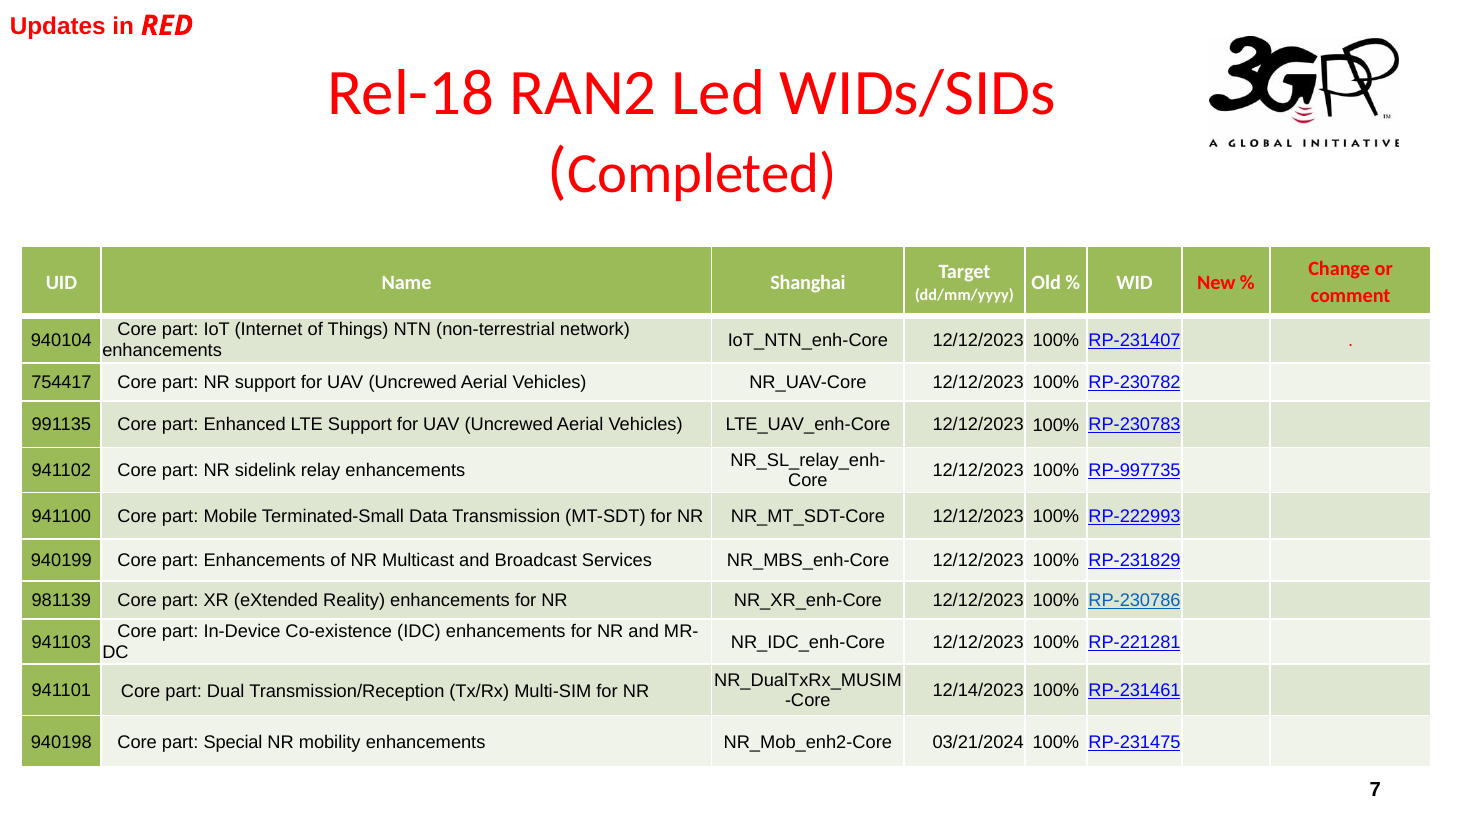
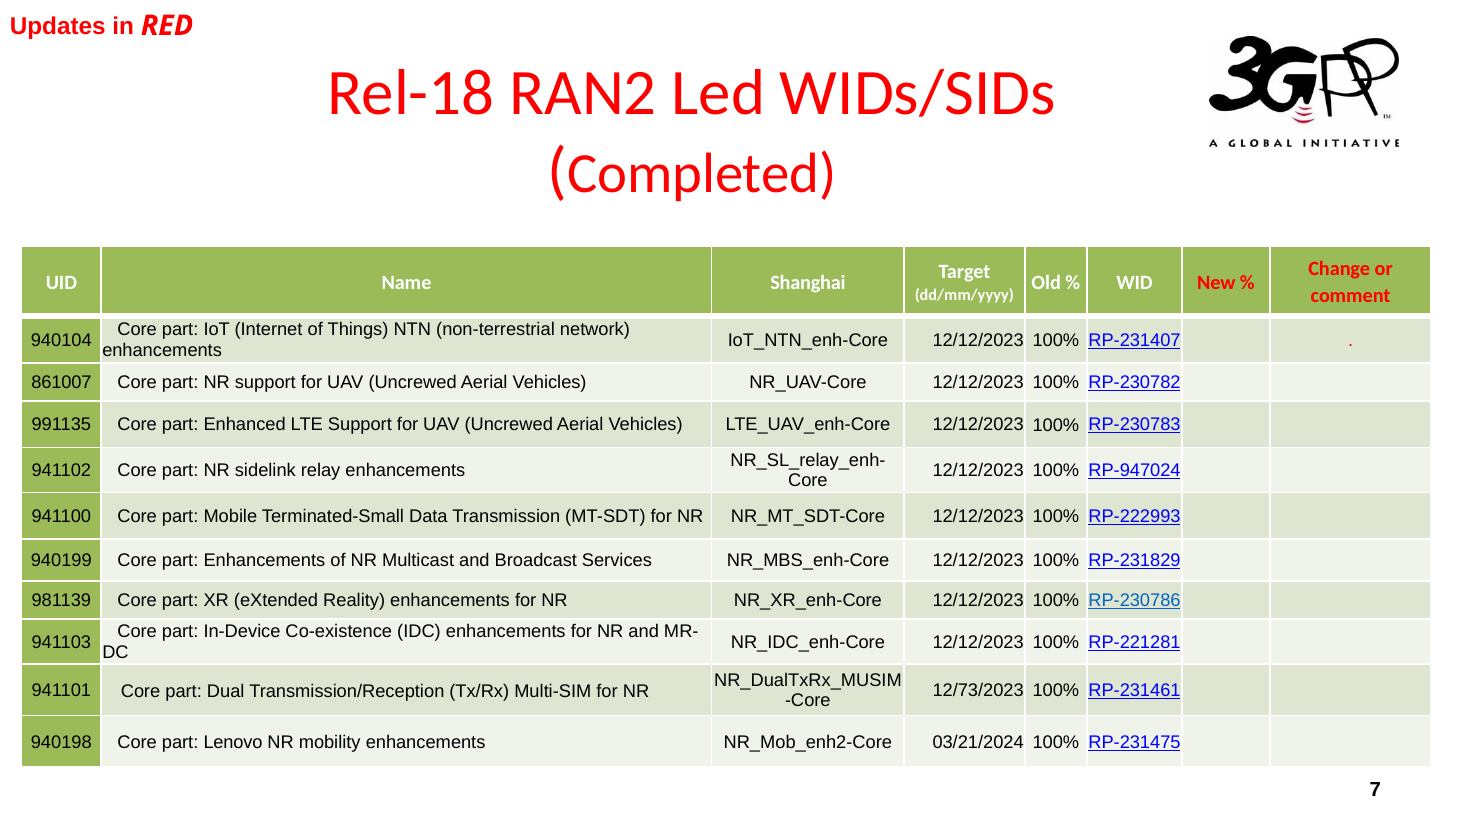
754417: 754417 -> 861007
RP-997735: RP-997735 -> RP-947024
12/14/2023: 12/14/2023 -> 12/73/2023
Special: Special -> Lenovo
